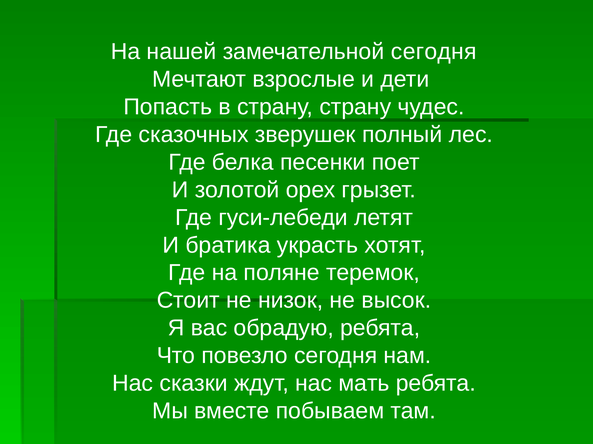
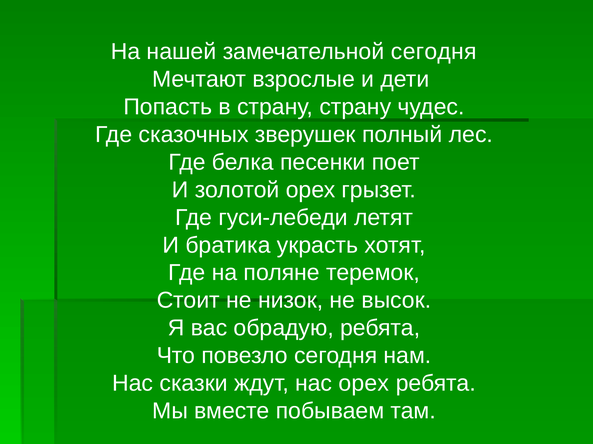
нас мать: мать -> орех
